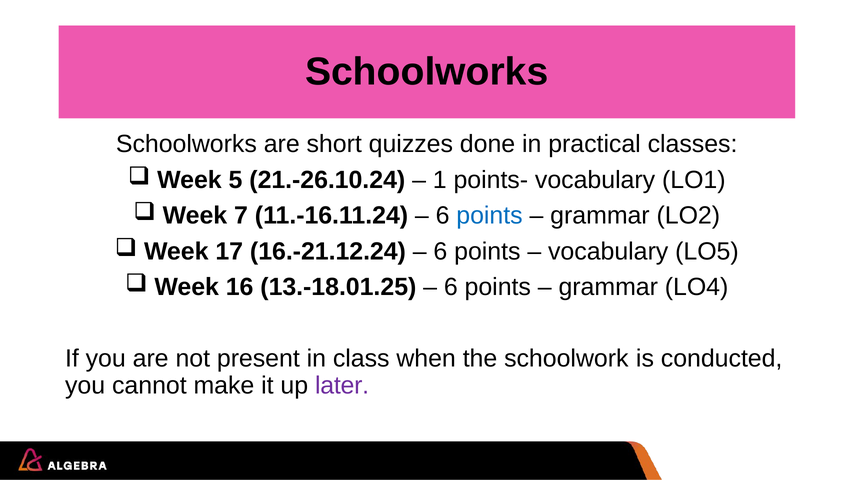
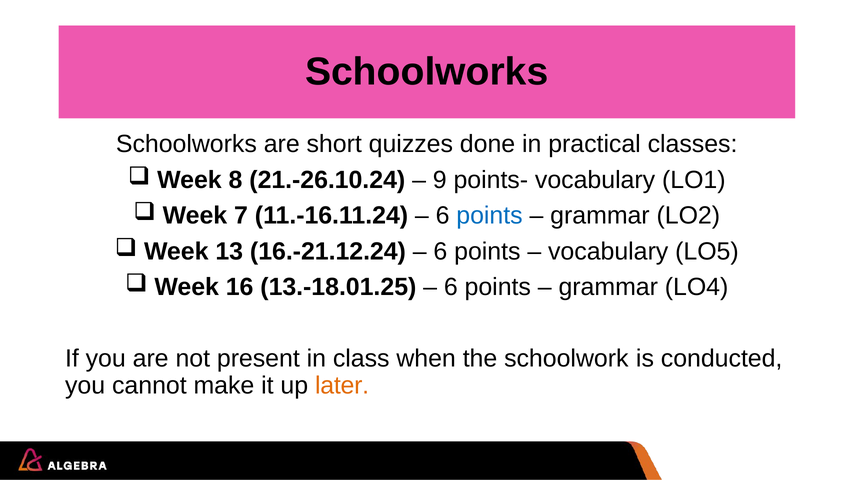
5: 5 -> 8
1: 1 -> 9
17: 17 -> 13
later colour: purple -> orange
